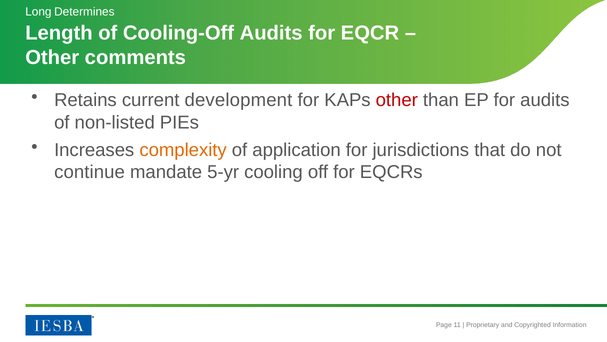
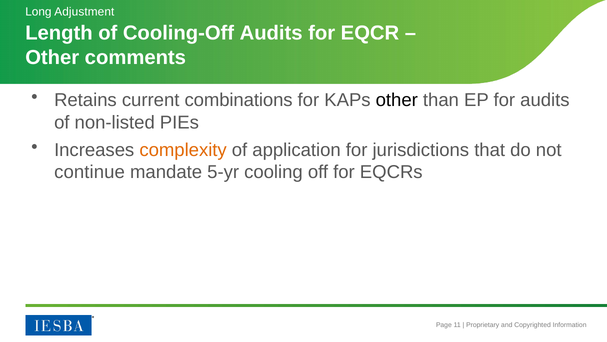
Determines: Determines -> Adjustment
development: development -> combinations
other at (397, 100) colour: red -> black
